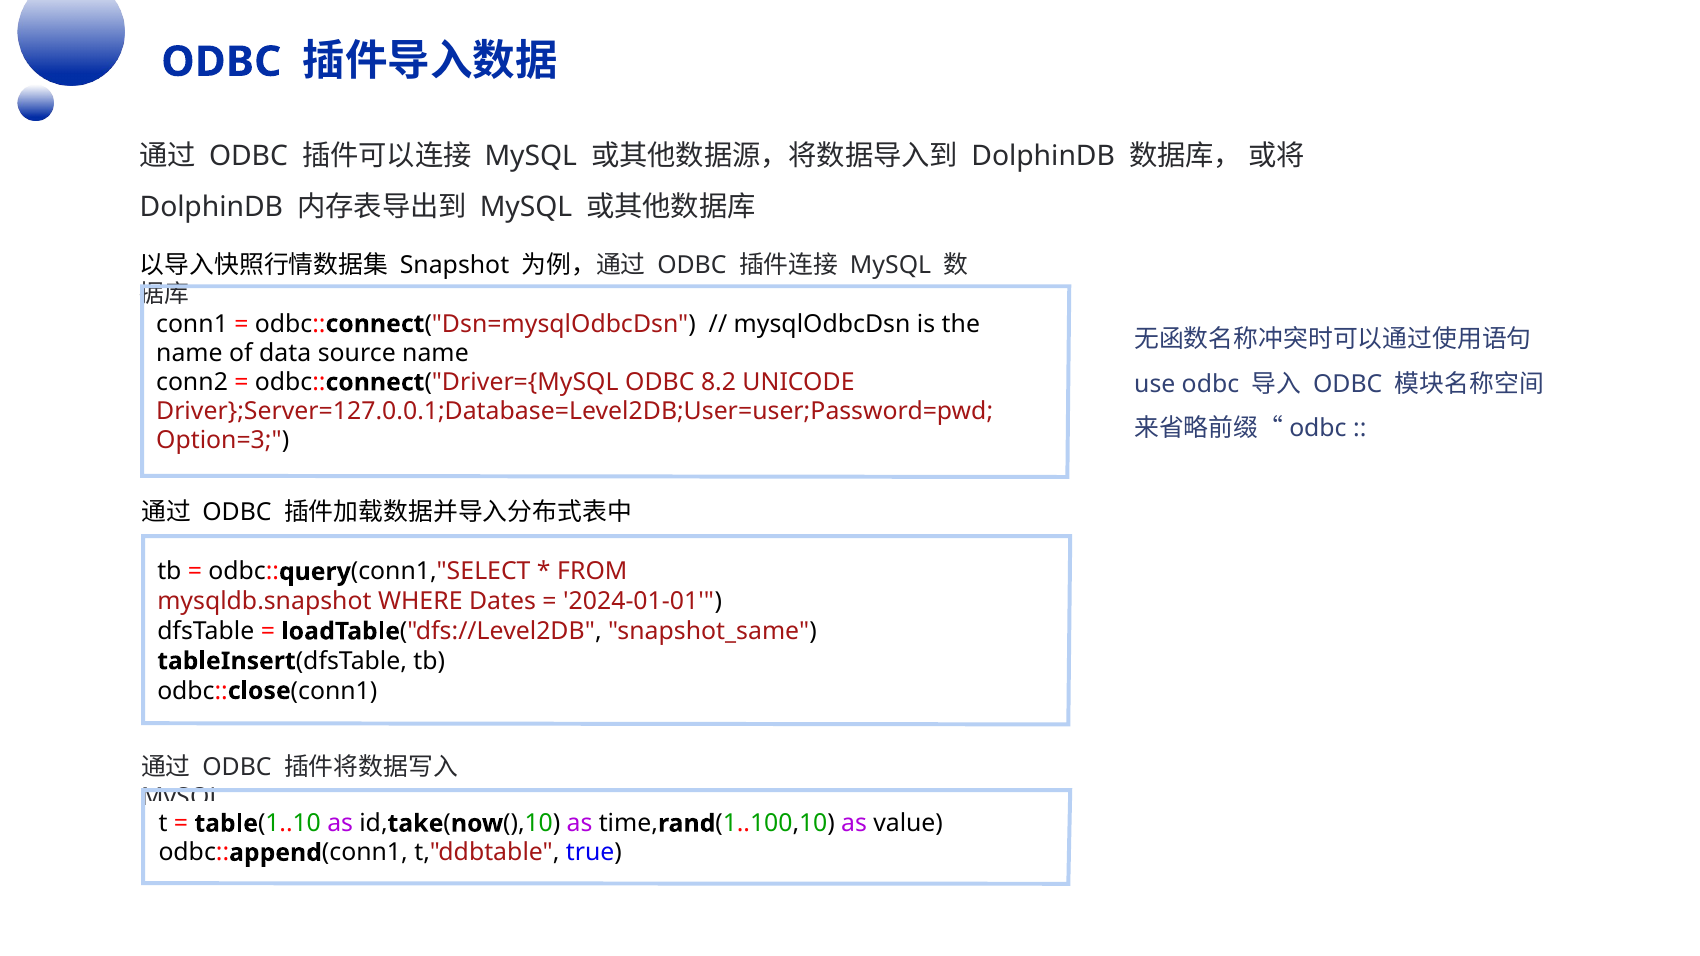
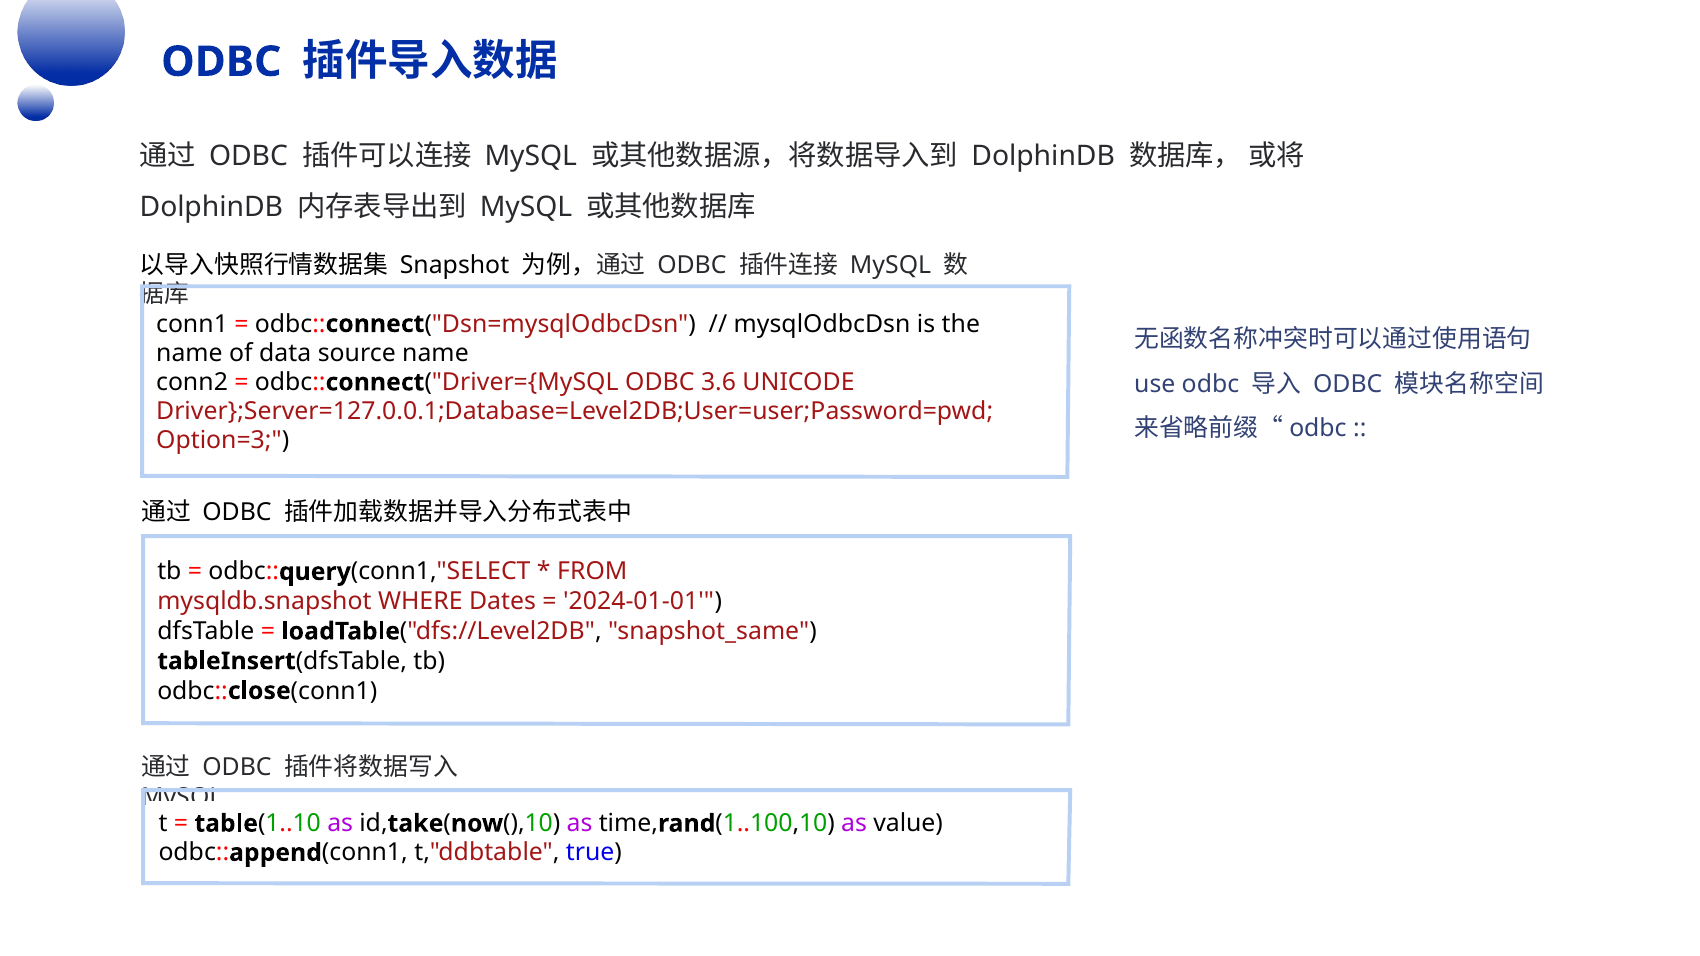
8.2: 8.2 -> 3.6
